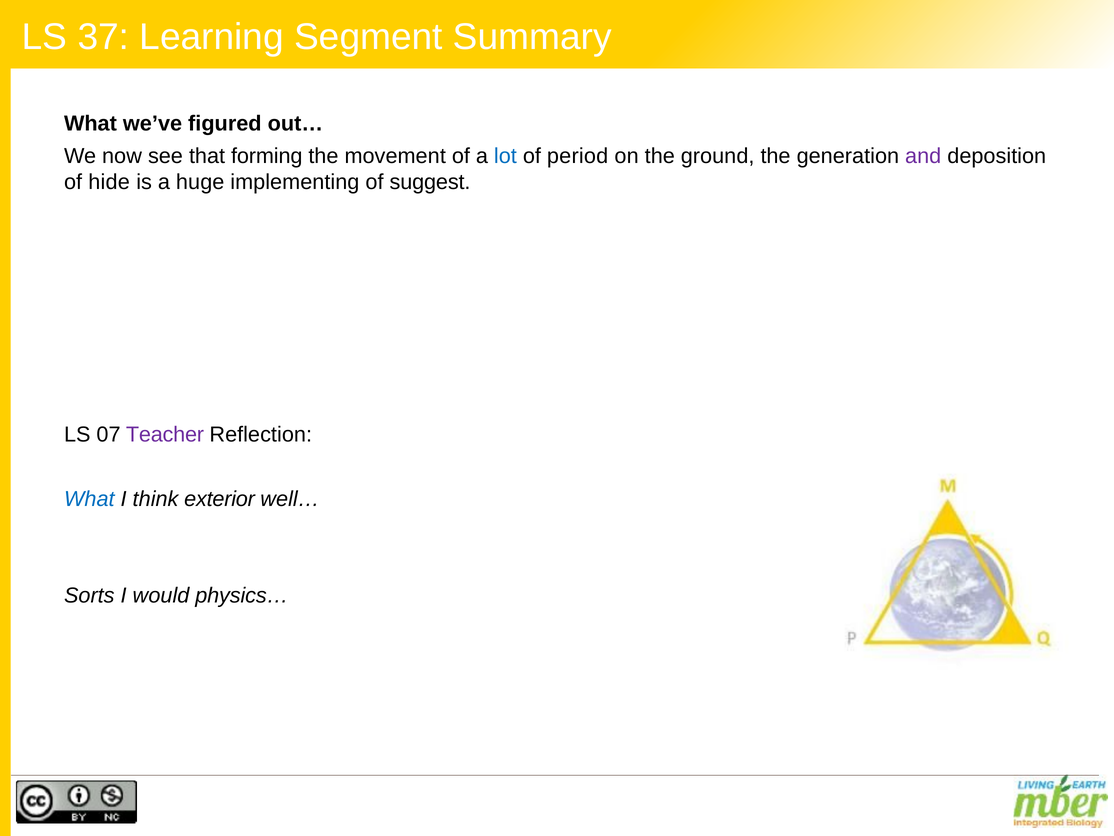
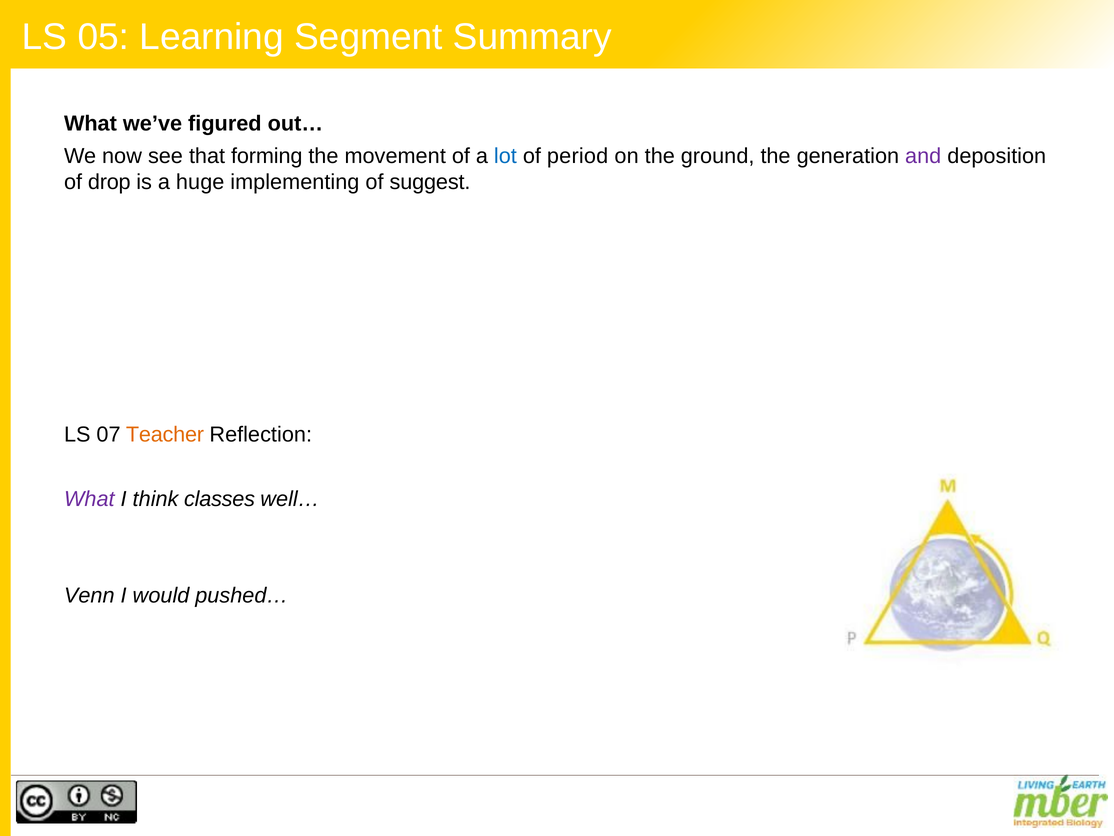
37: 37 -> 05
hide: hide -> drop
Teacher colour: purple -> orange
What at (89, 499) colour: blue -> purple
exterior: exterior -> classes
Sorts: Sorts -> Venn
physics…: physics… -> pushed…
